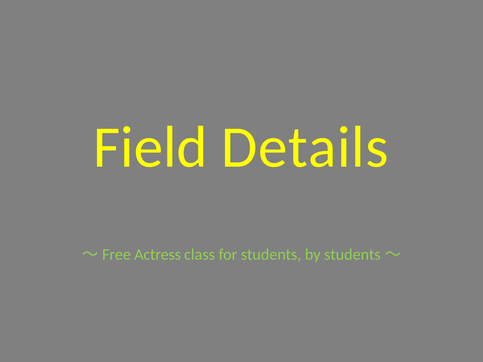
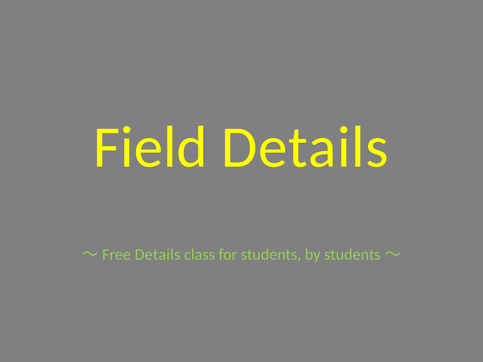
～Free Actress: Actress -> Details
